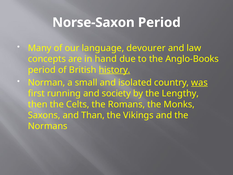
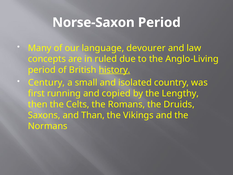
hand: hand -> ruled
Anglo-Books: Anglo-Books -> Anglo-Living
Norman: Norman -> Century
was underline: present -> none
society: society -> copied
Monks: Monks -> Druids
